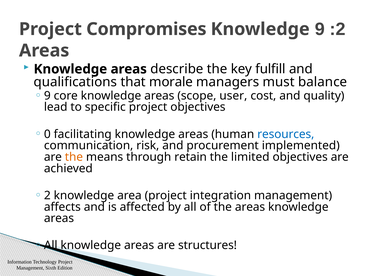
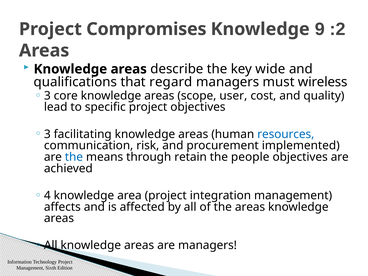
fulfill: fulfill -> wide
morale: morale -> regard
balance: balance -> wireless
9 at (47, 96): 9 -> 3
0 at (47, 134): 0 -> 3
the at (74, 157) colour: orange -> blue
limited: limited -> people
2 at (47, 195): 2 -> 4
are structures: structures -> managers
